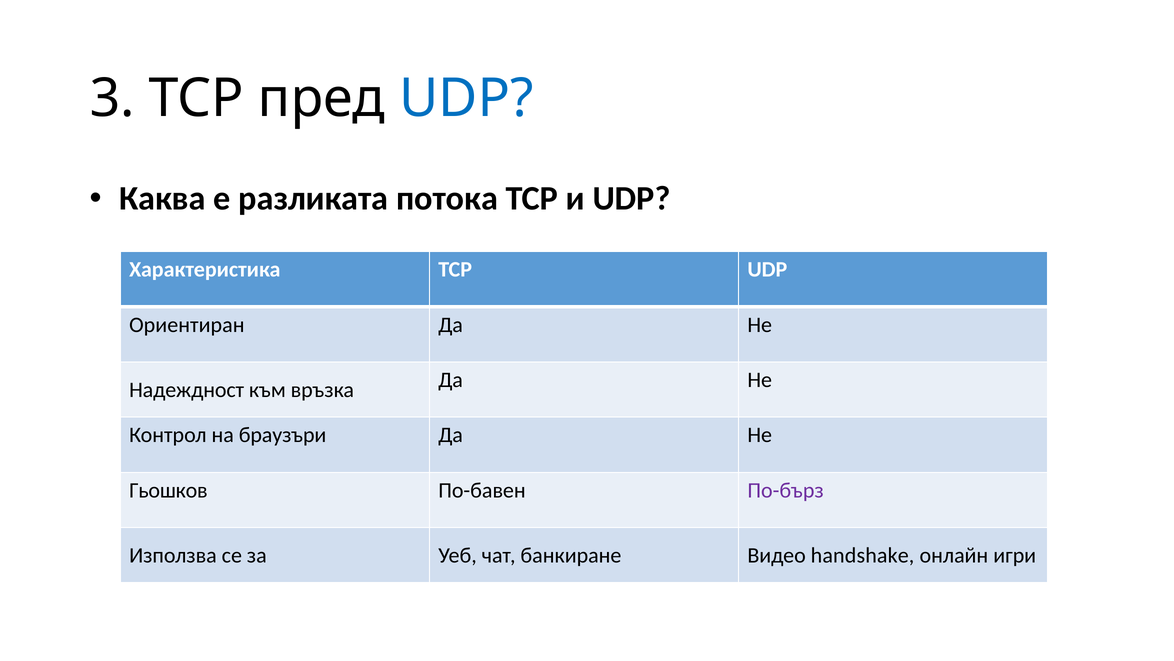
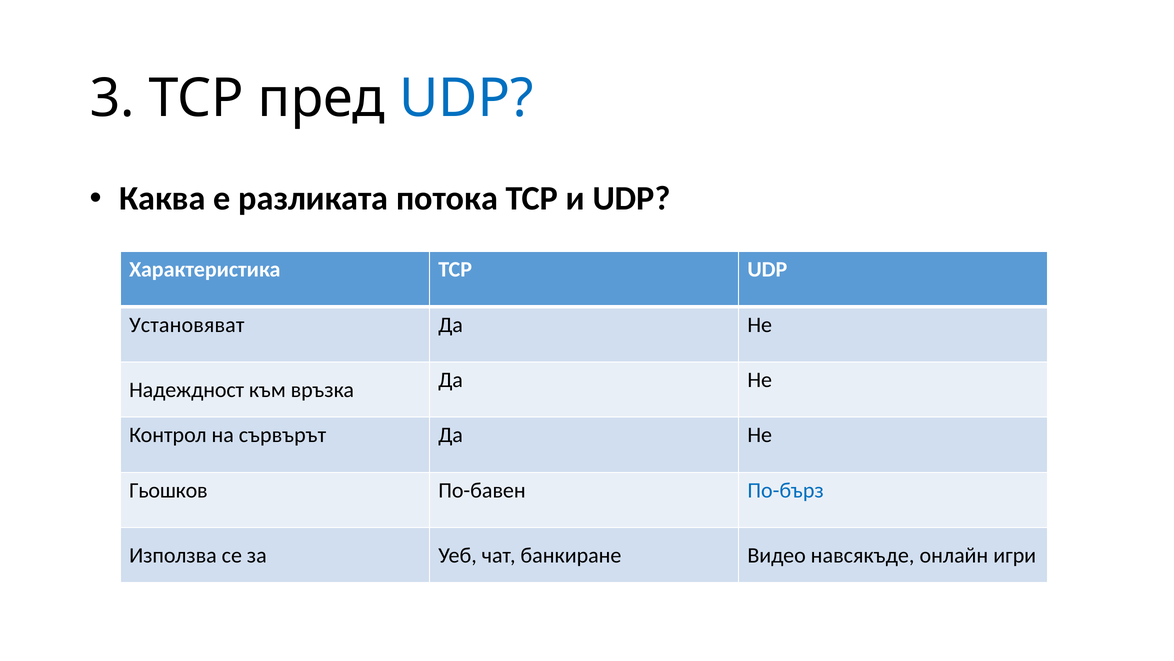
Ориентиран: Ориентиран -> Установяват
браузъри: браузъри -> сървърът
По-бърз colour: purple -> blue
handshake: handshake -> навсякъде
